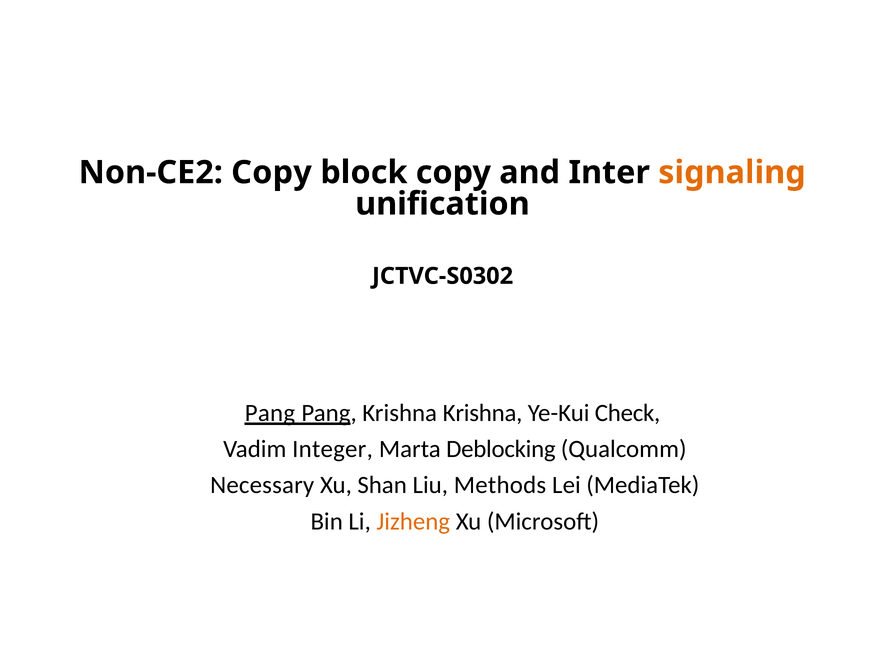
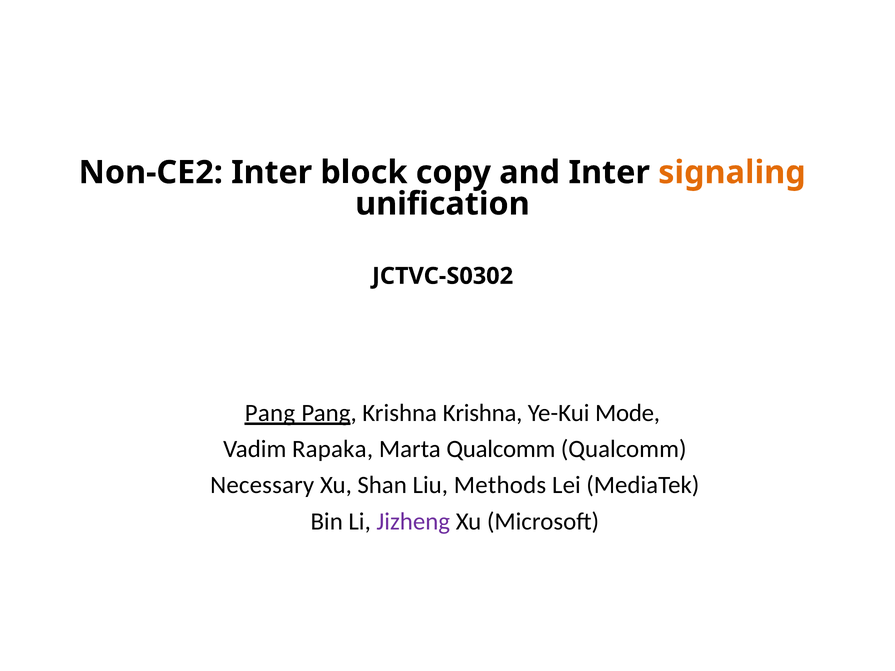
Non-CE2 Copy: Copy -> Inter
Check: Check -> Mode
Integer: Integer -> Rapaka
Marta Deblocking: Deblocking -> Qualcomm
Jizheng colour: orange -> purple
